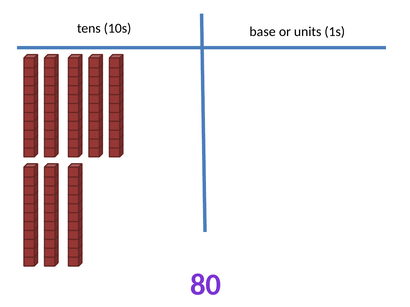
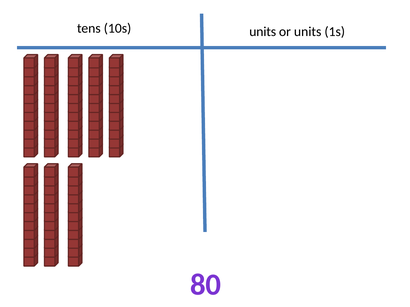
10s base: base -> units
